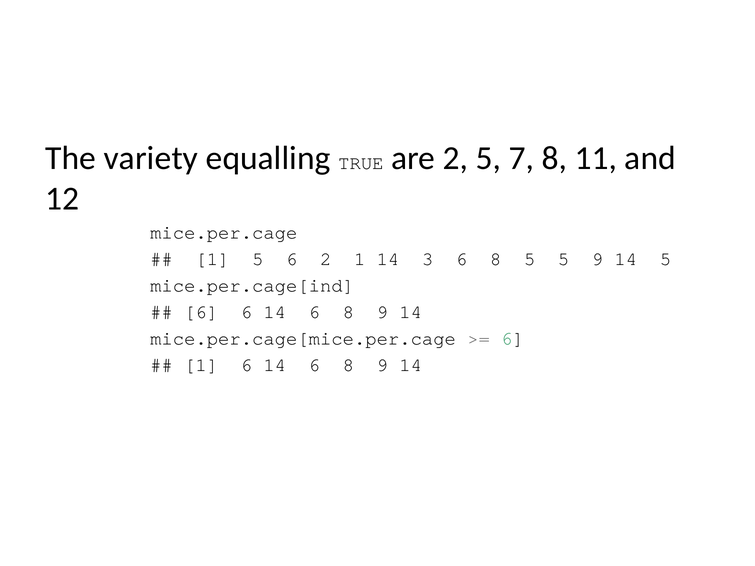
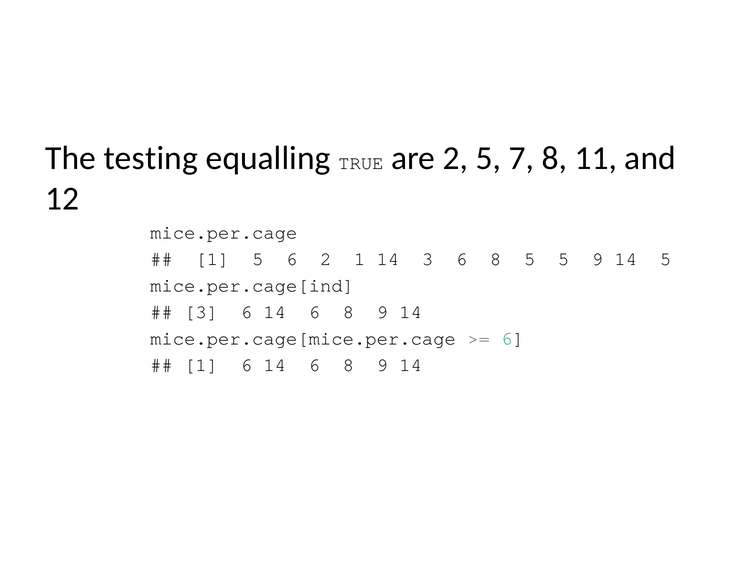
variety: variety -> testing
6 at (201, 312): 6 -> 3
